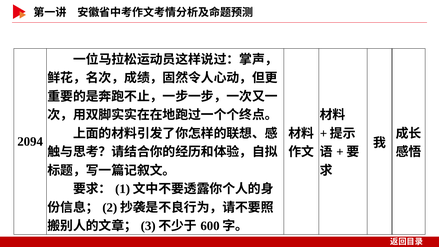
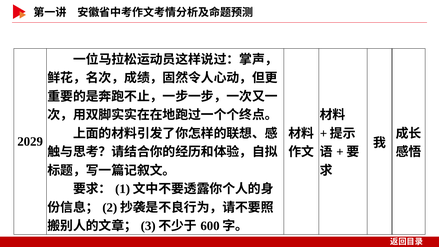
2094: 2094 -> 2029
